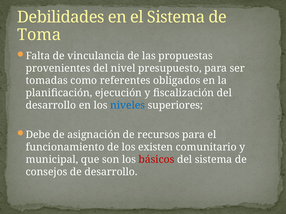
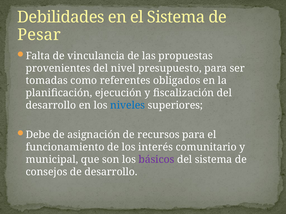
Toma: Toma -> Pesar
existen: existen -> interés
básicos colour: red -> purple
